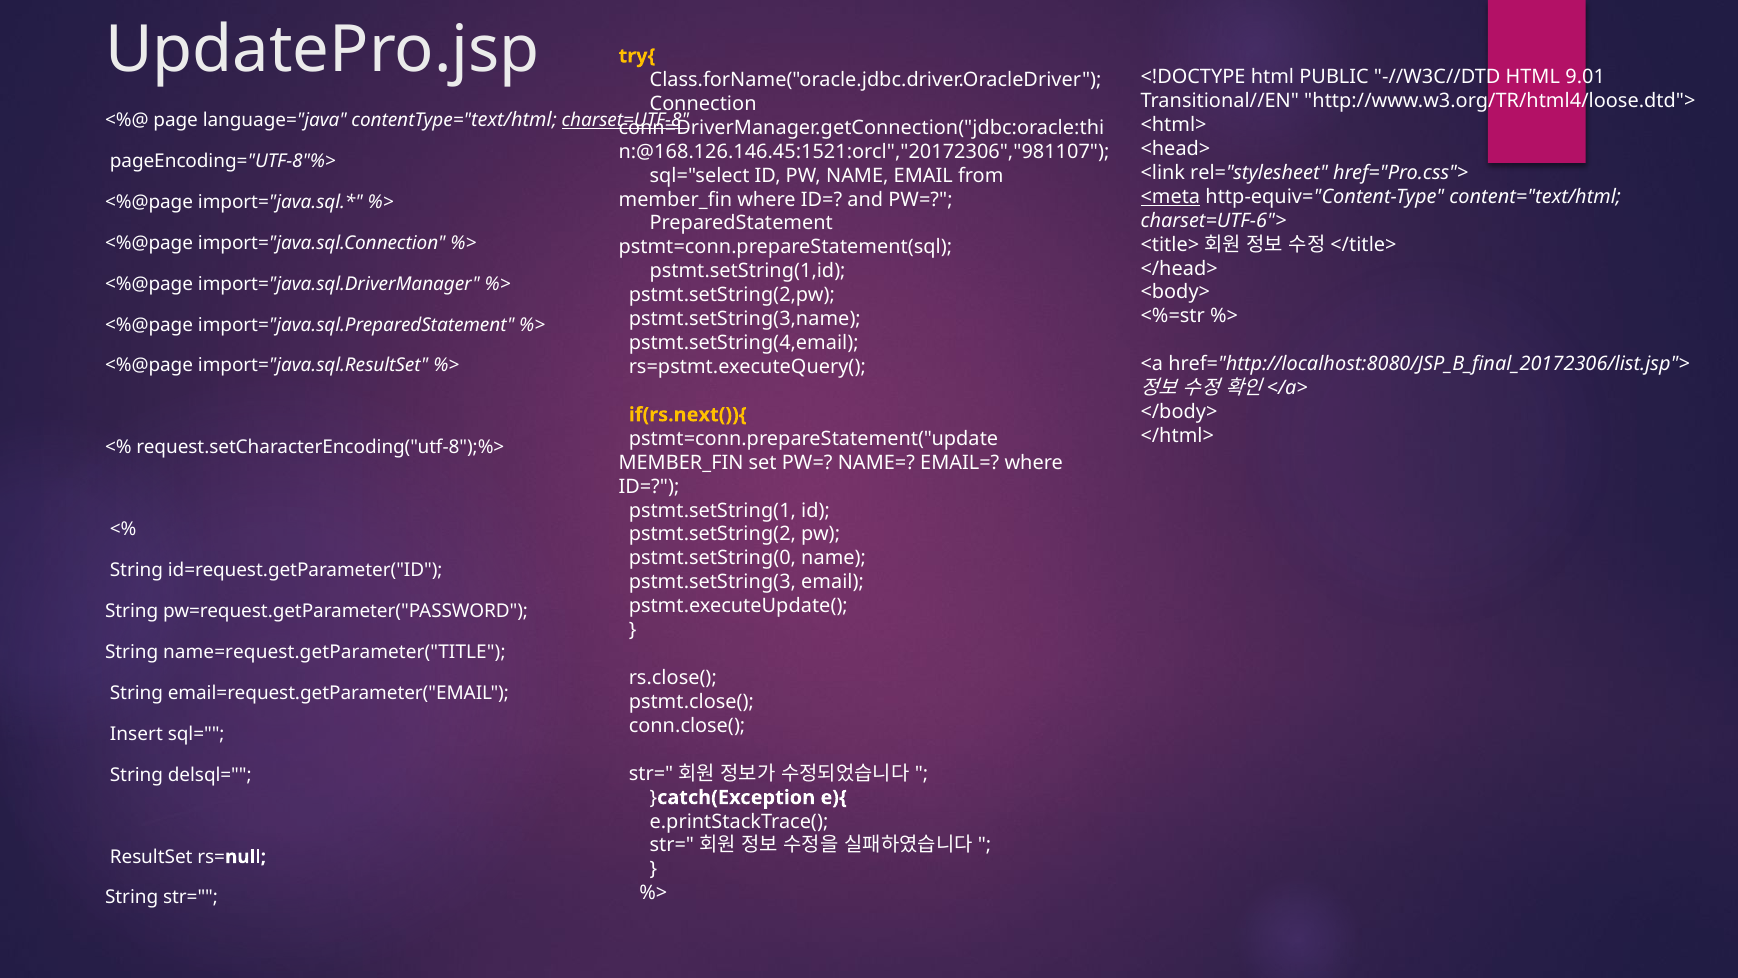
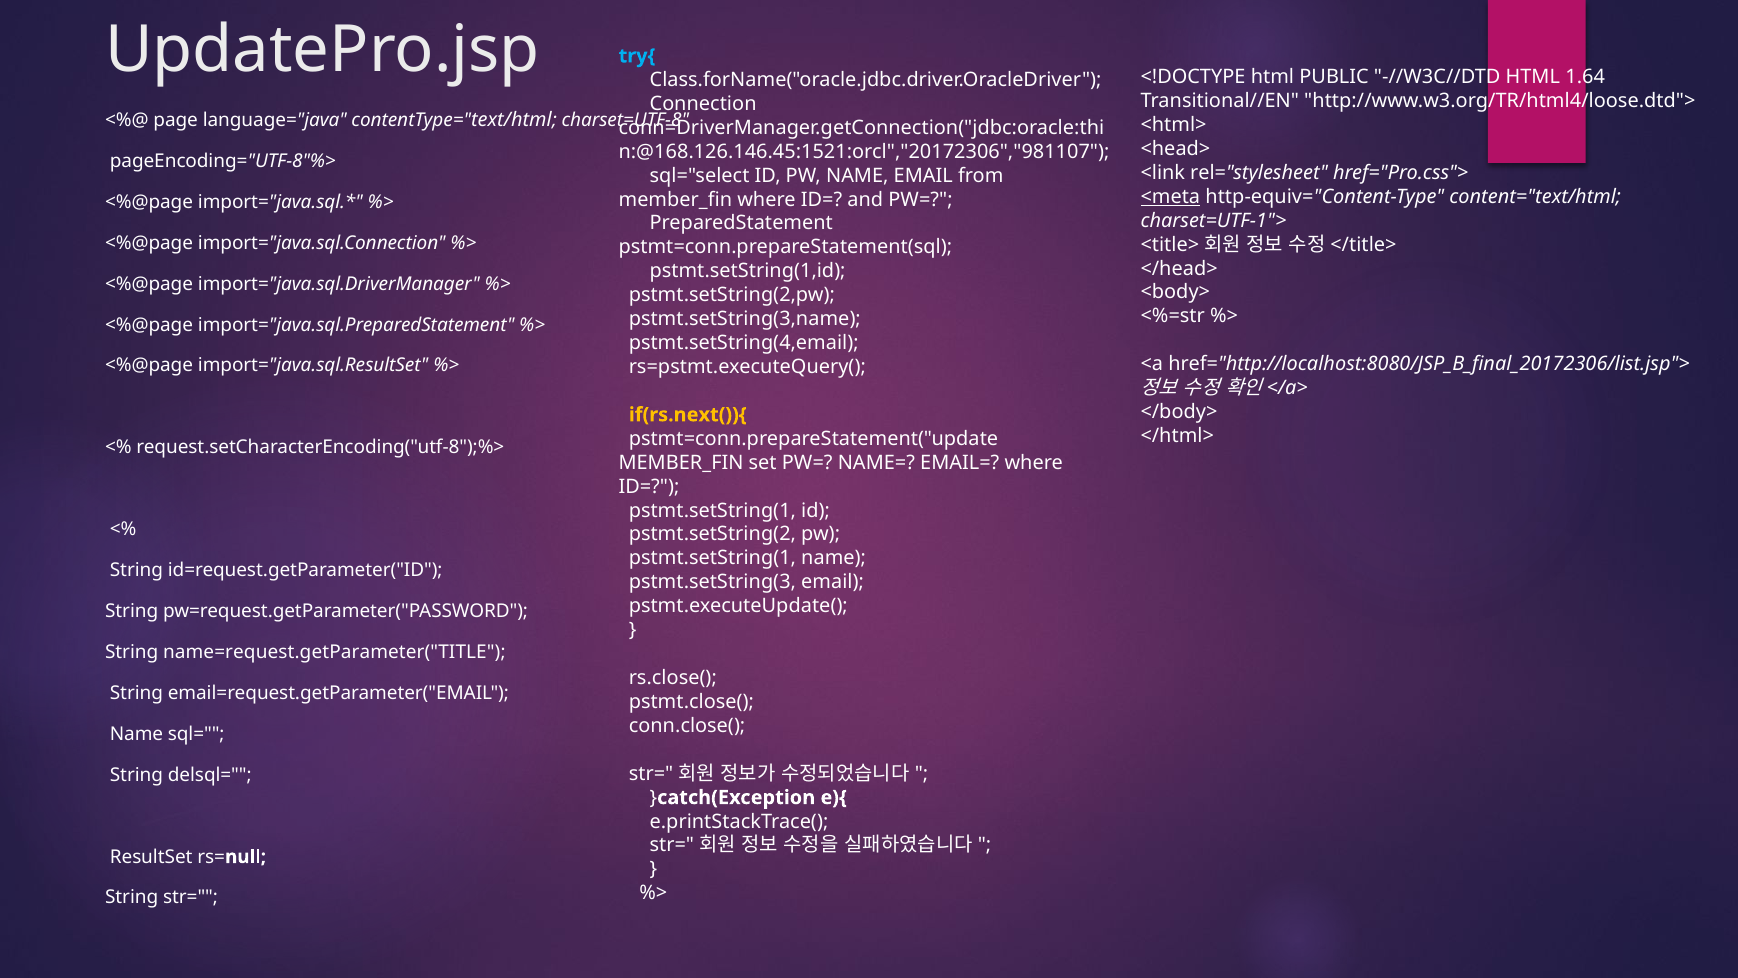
try{ colour: yellow -> light blue
9.01: 9.01 -> 1.64
charset=UTF-8 underline: present -> none
charset=UTF-6">: charset=UTF-6"> -> charset=UTF-1">
pstmt.setString(0 at (712, 558): pstmt.setString(0 -> pstmt.setString(1
Insert at (136, 734): Insert -> Name
